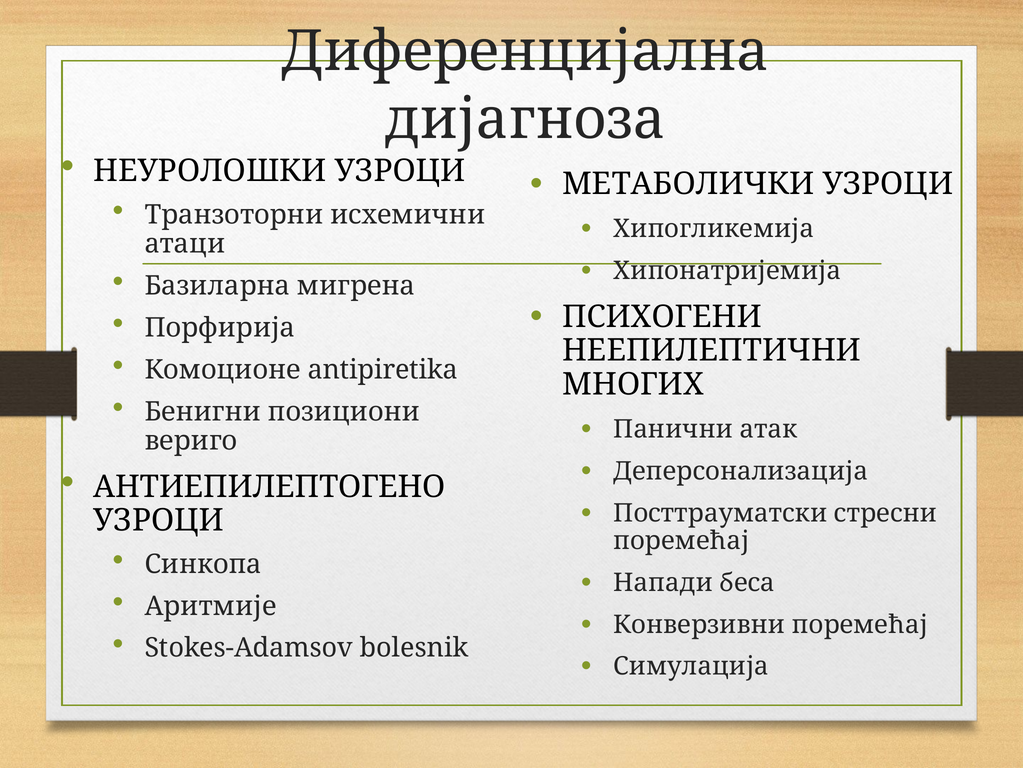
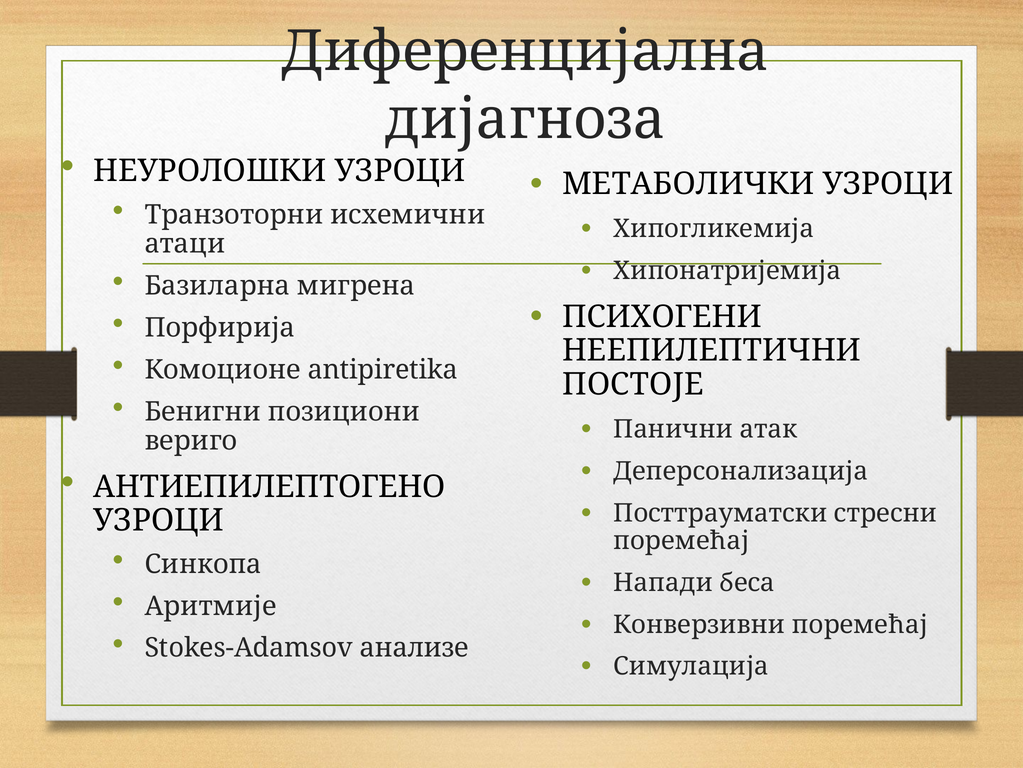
МНОГИХ: МНОГИХ -> ПОСТОЈЕ
bolesnik: bolesnik -> анализе
